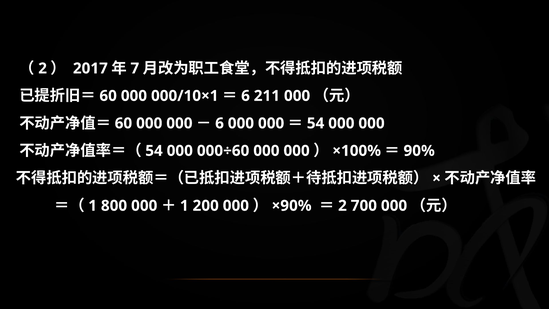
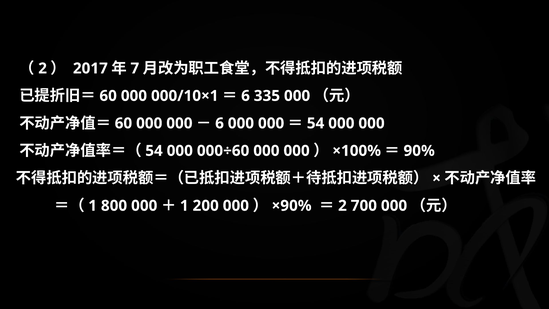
211: 211 -> 335
